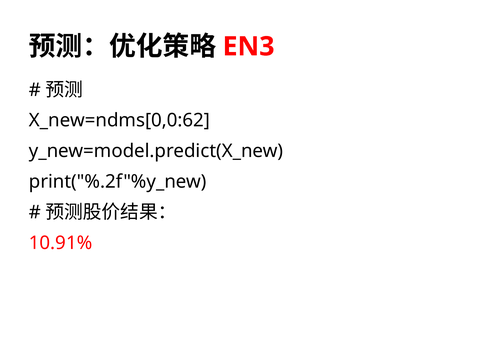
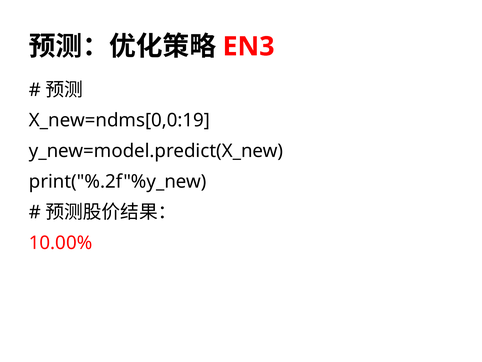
X_new=ndms[0,0:62: X_new=ndms[0,0:62 -> X_new=ndms[0,0:19
10.91%: 10.91% -> 10.00%
